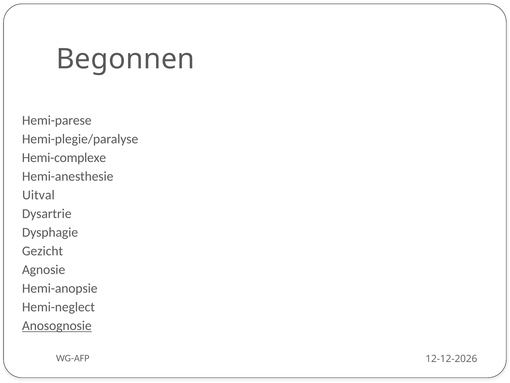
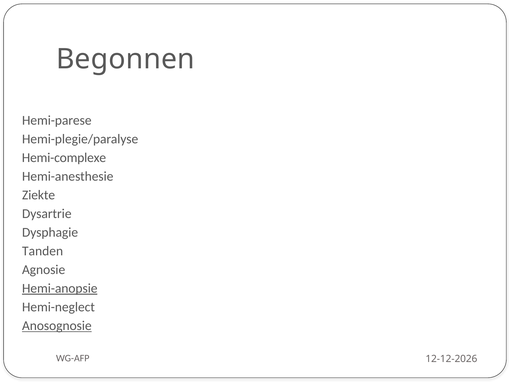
Uitval: Uitval -> Ziekte
Gezicht: Gezicht -> Tanden
Hemi-anopsie underline: none -> present
